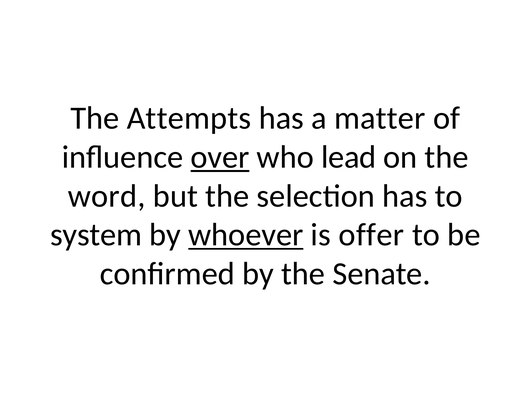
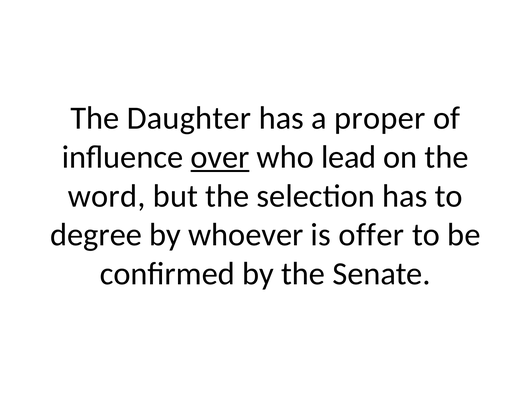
Attempts: Attempts -> Daughter
matter: matter -> proper
system: system -> degree
whoever underline: present -> none
